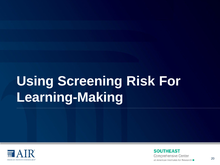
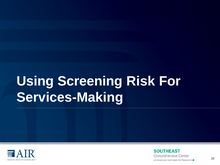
Learning-Making: Learning-Making -> Services-Making
